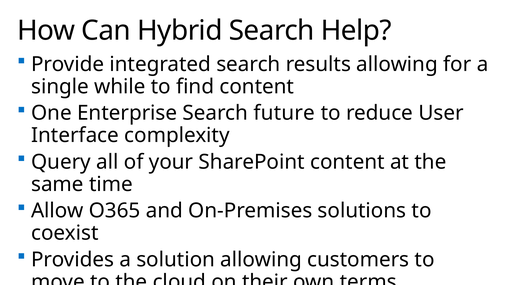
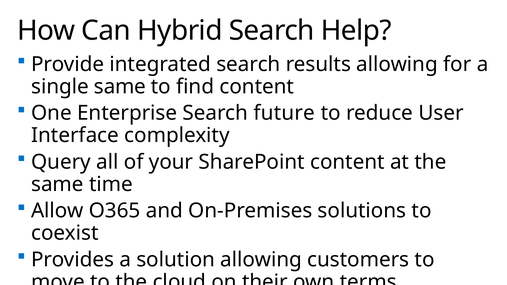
single while: while -> same
